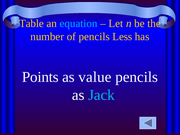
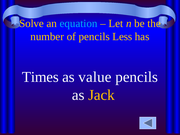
Table: Table -> Solve
Points: Points -> Times
Jack colour: light blue -> yellow
